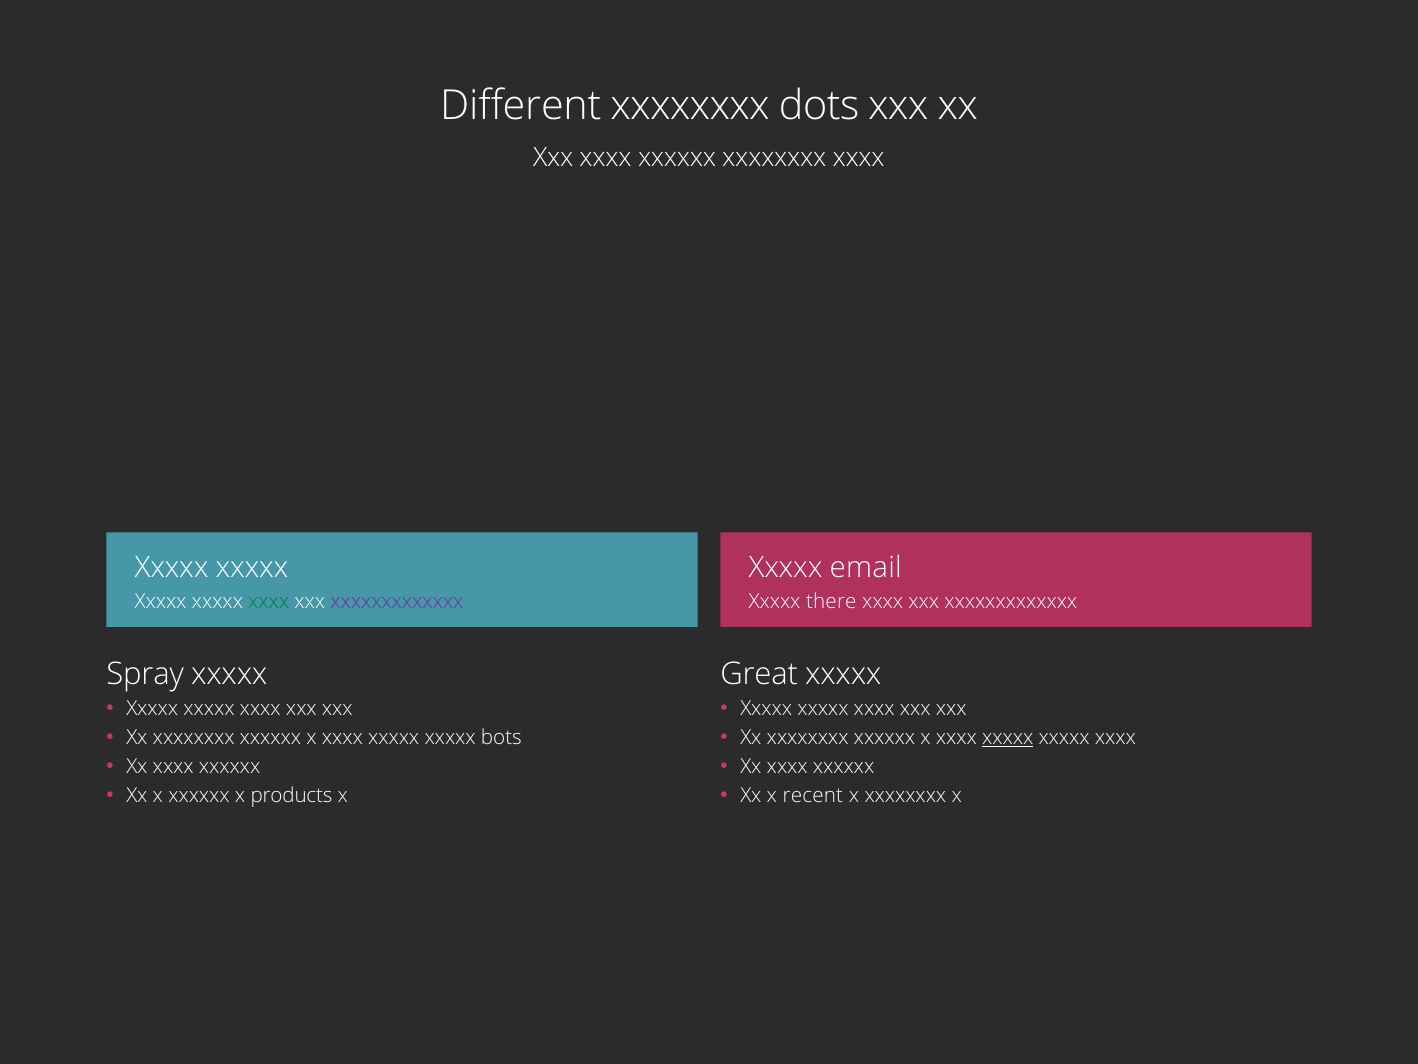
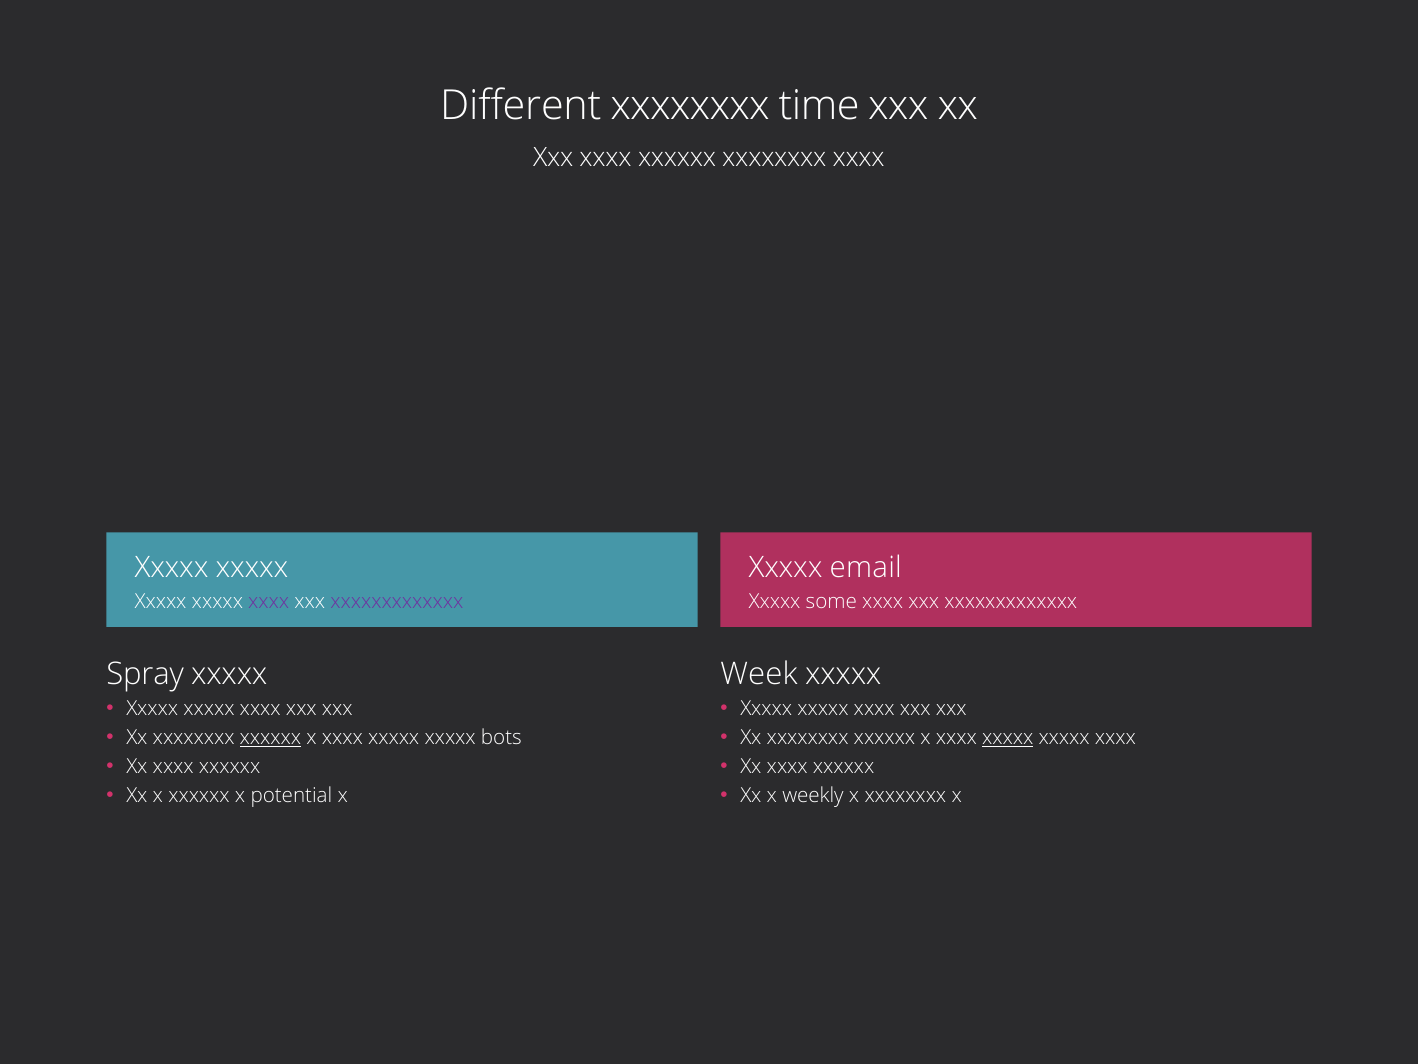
dots: dots -> time
xxxx at (269, 601) colour: green -> purple
there: there -> some
Great: Great -> Week
xxxxxx at (270, 737) underline: none -> present
products: products -> potential
recent: recent -> weekly
